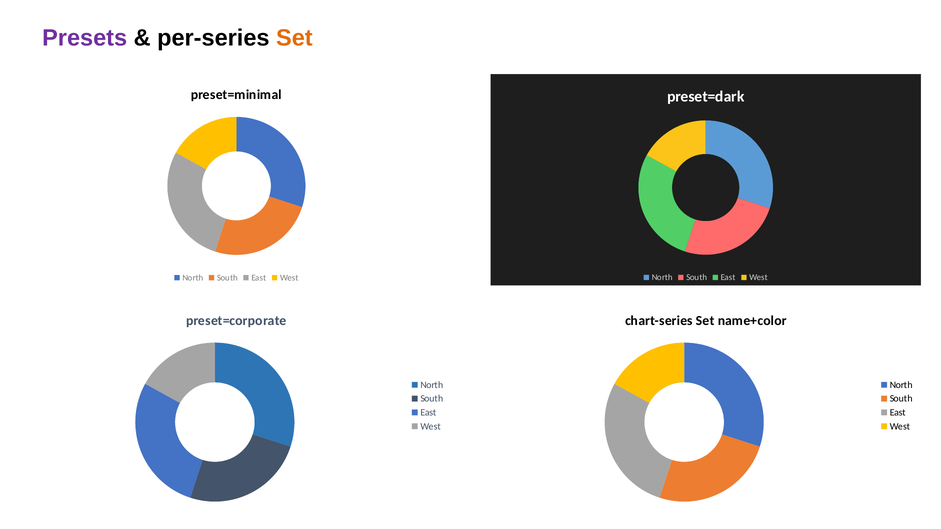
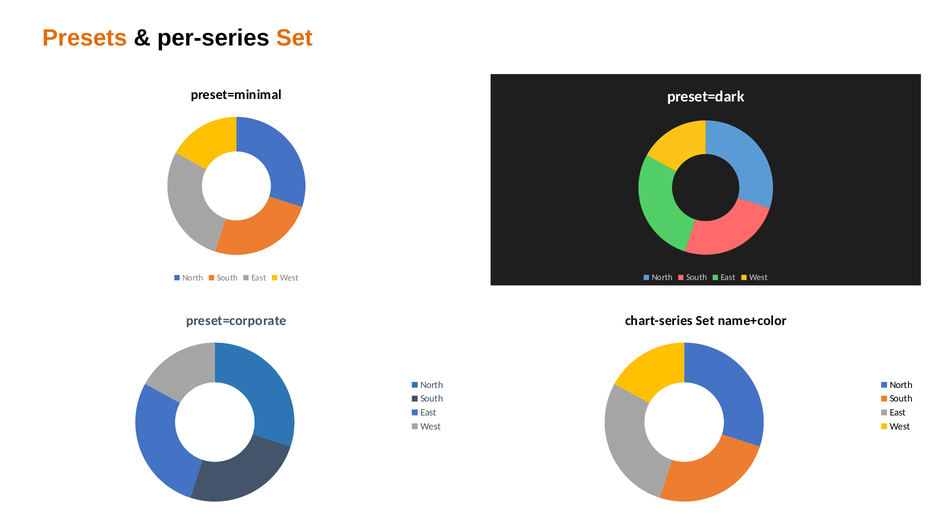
Presets colour: purple -> orange
